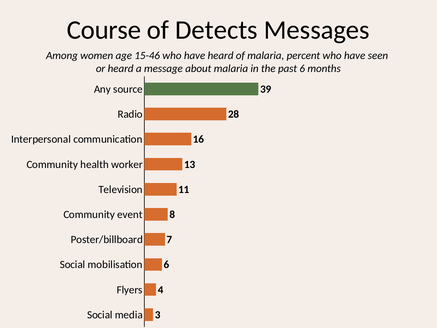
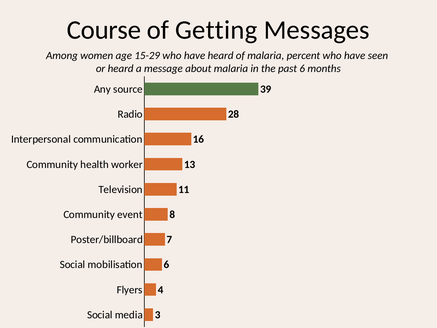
Detects: Detects -> Getting
15-46: 15-46 -> 15-29
